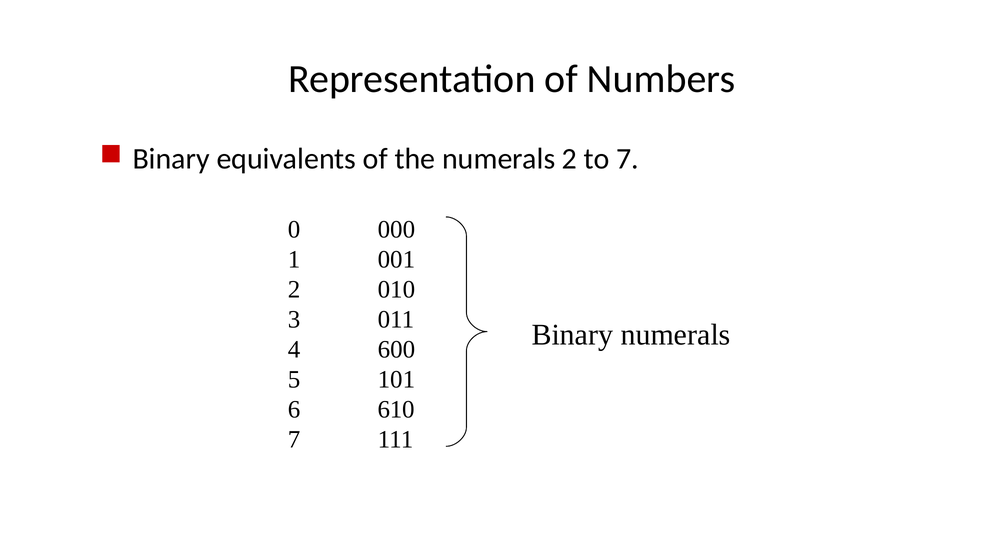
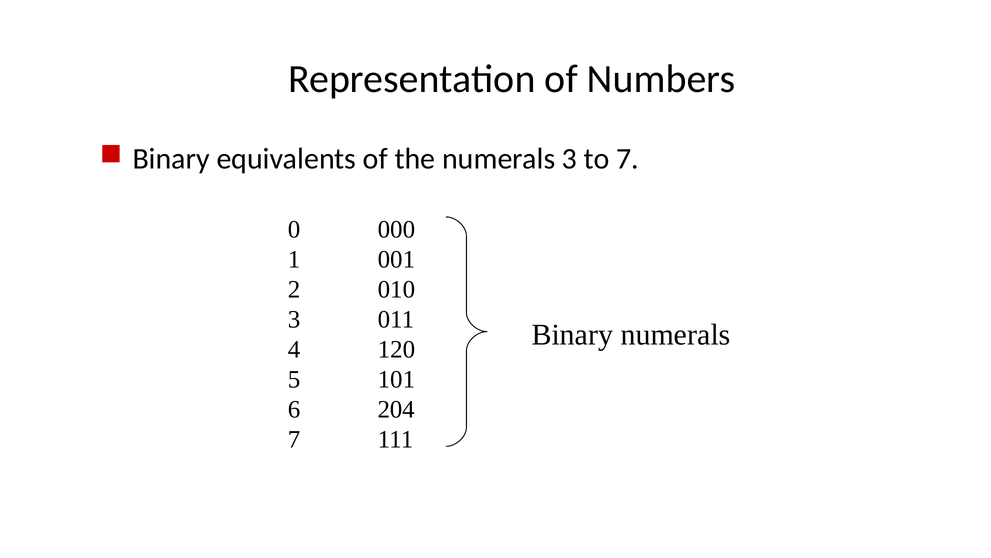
numerals 2: 2 -> 3
600: 600 -> 120
610: 610 -> 204
